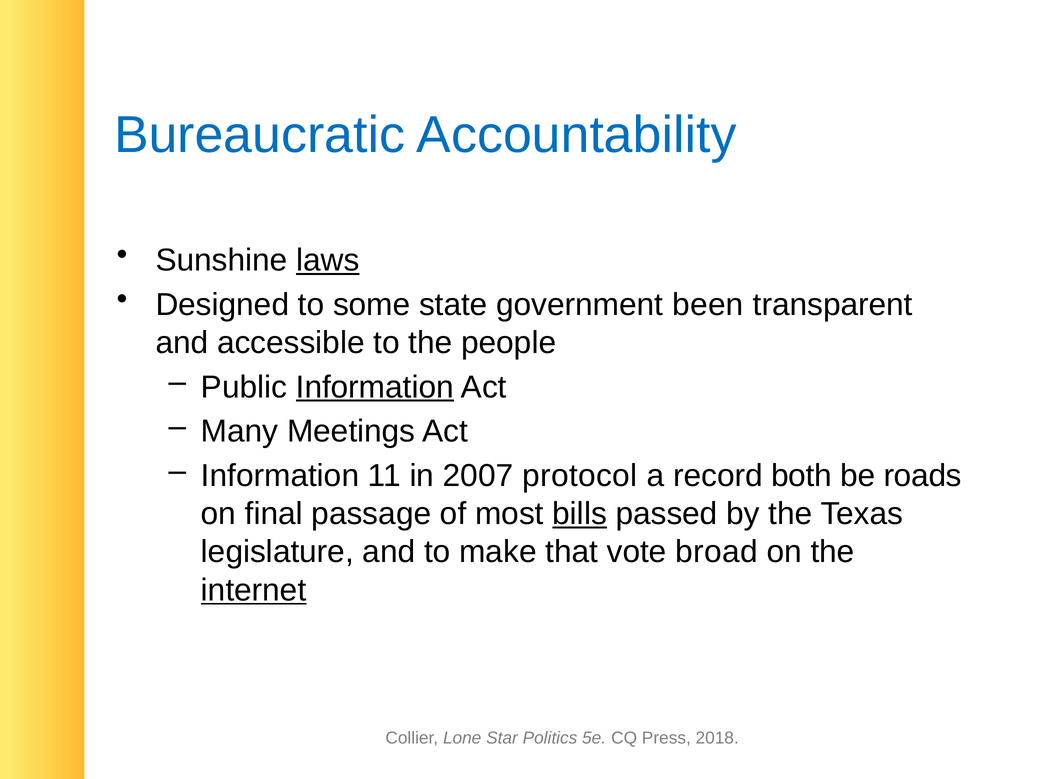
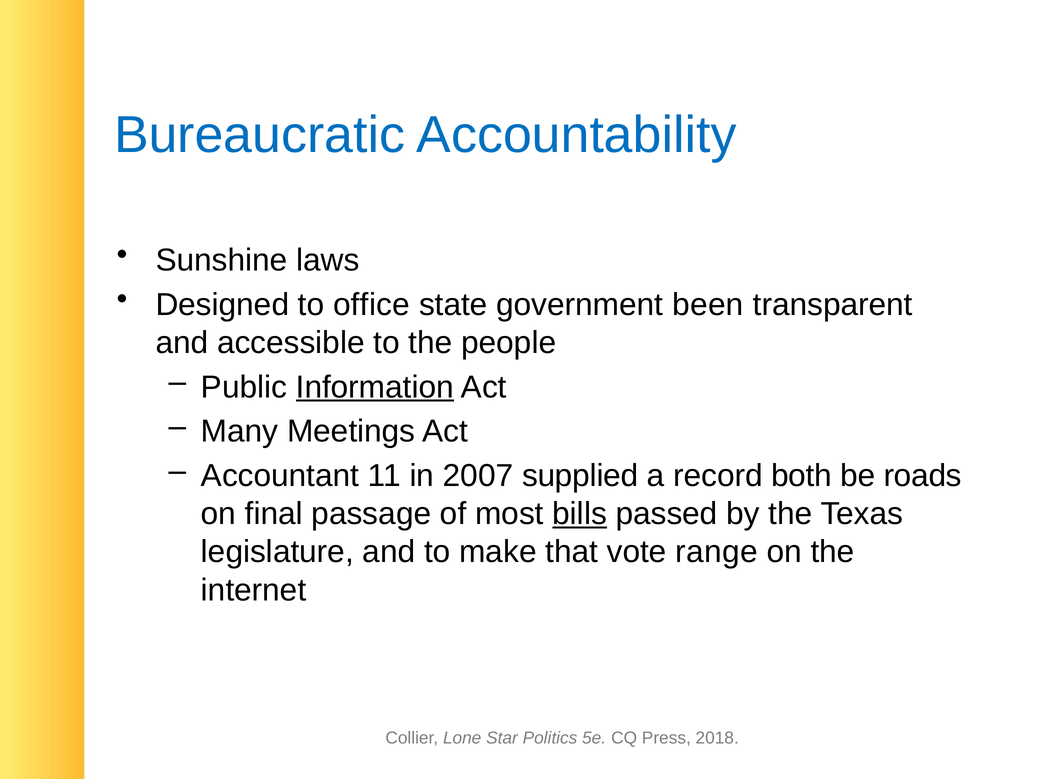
laws underline: present -> none
some: some -> office
Information at (280, 476): Information -> Accountant
protocol: protocol -> supplied
broad: broad -> range
internet underline: present -> none
